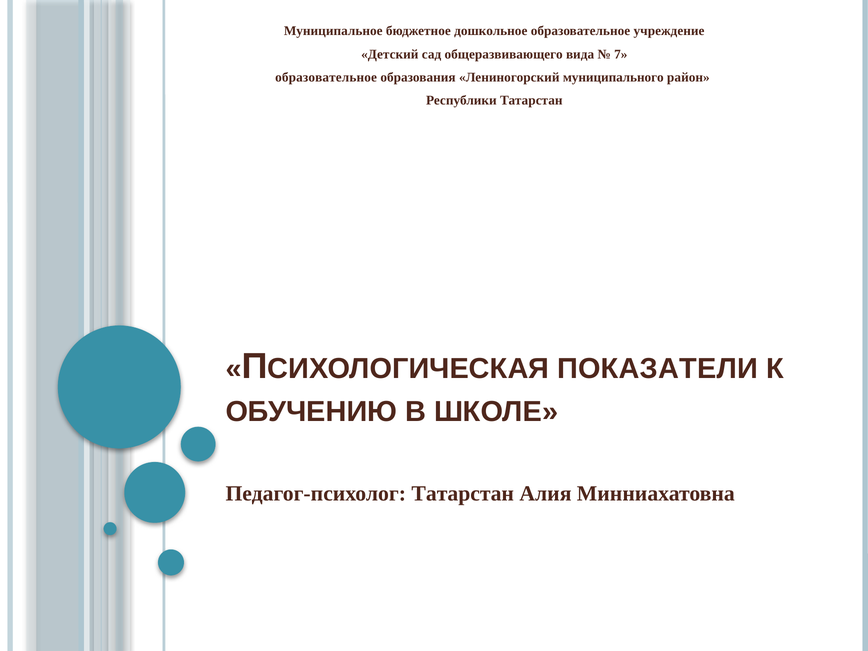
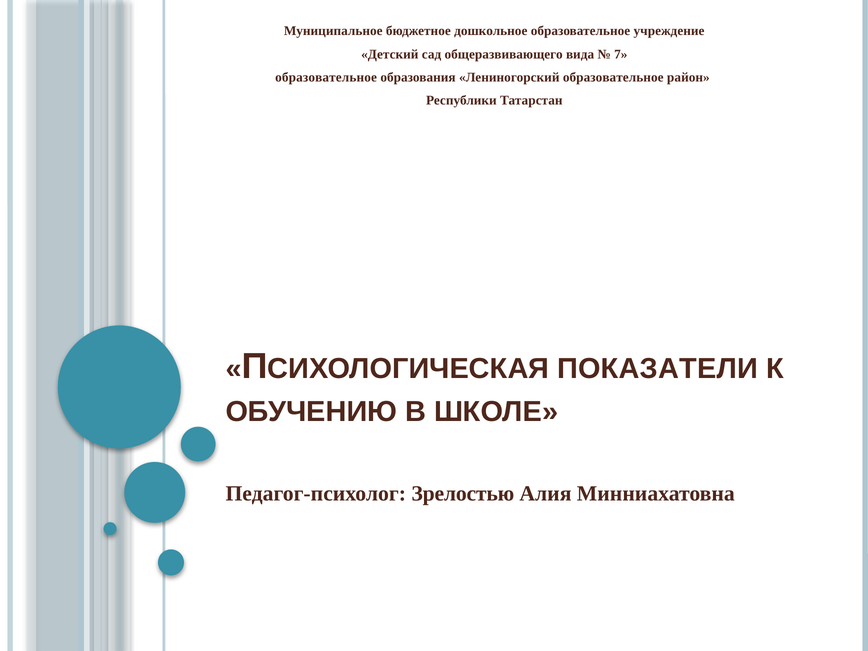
Лениногорский муниципального: муниципального -> образовательное
Педагог-психолог Татарстан: Татарстан -> Зрелостью
